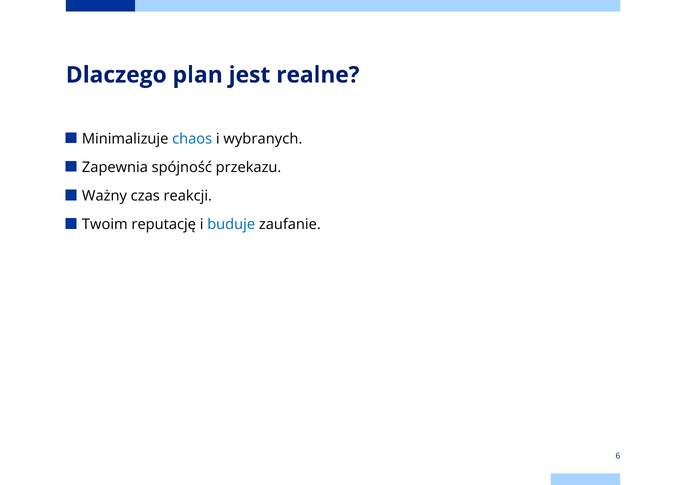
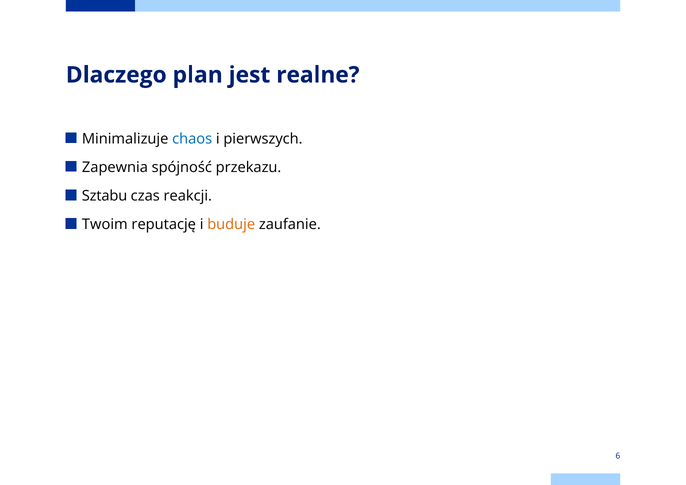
wybranych: wybranych -> pierwszych
Ważny: Ważny -> Sztabu
buduje colour: blue -> orange
